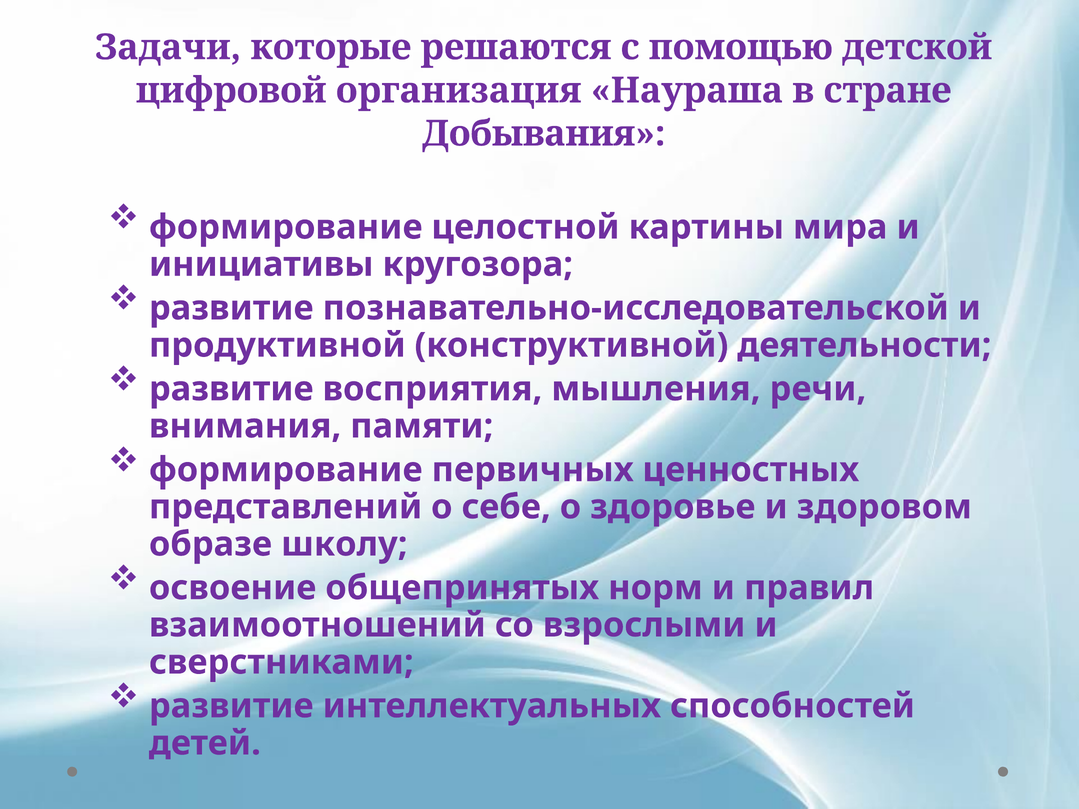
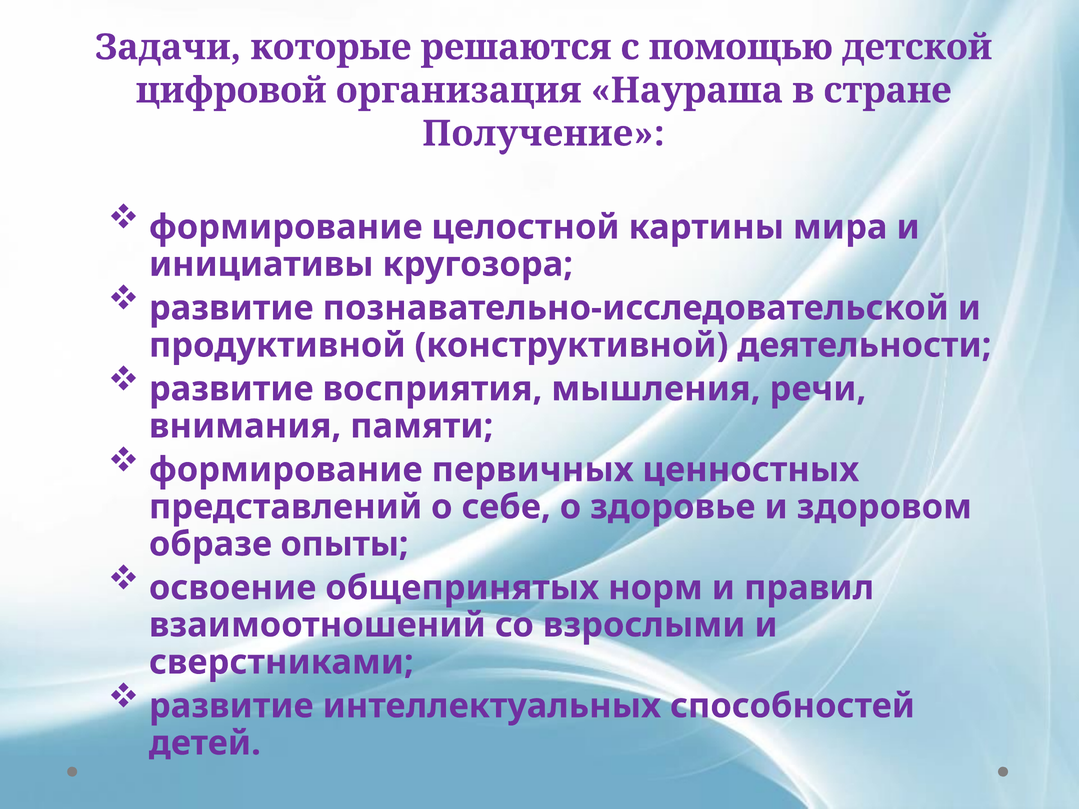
Добывания: Добывания -> Получение
школу: школу -> опыты
